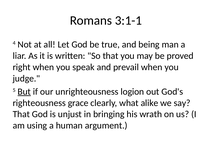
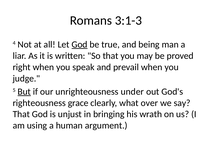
3:1-1: 3:1-1 -> 3:1-3
God at (80, 44) underline: none -> present
logion: logion -> under
alike: alike -> over
